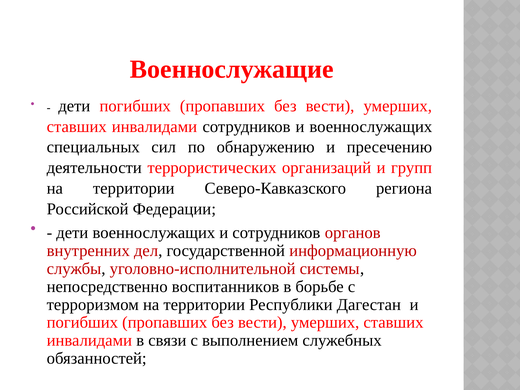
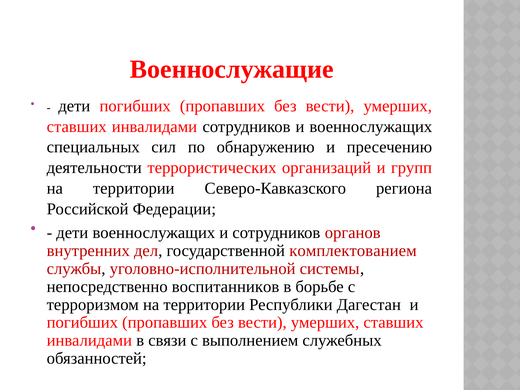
информационную: информационную -> комплектованием
